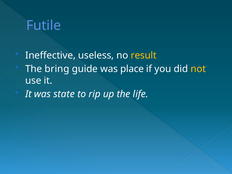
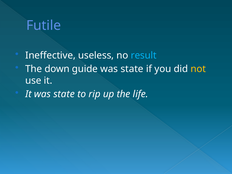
result colour: yellow -> light blue
bring: bring -> down
guide was place: place -> state
